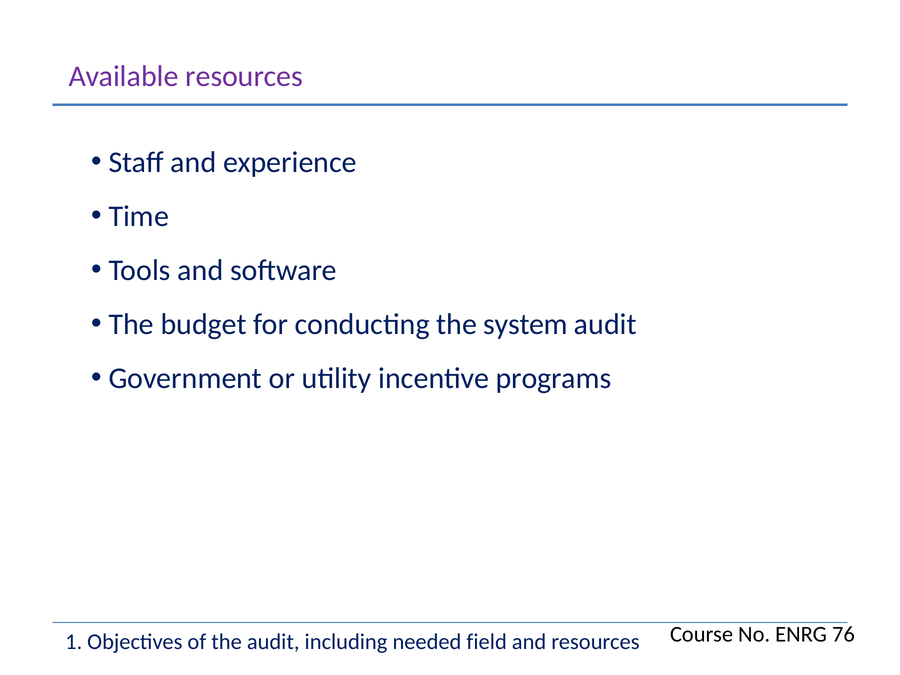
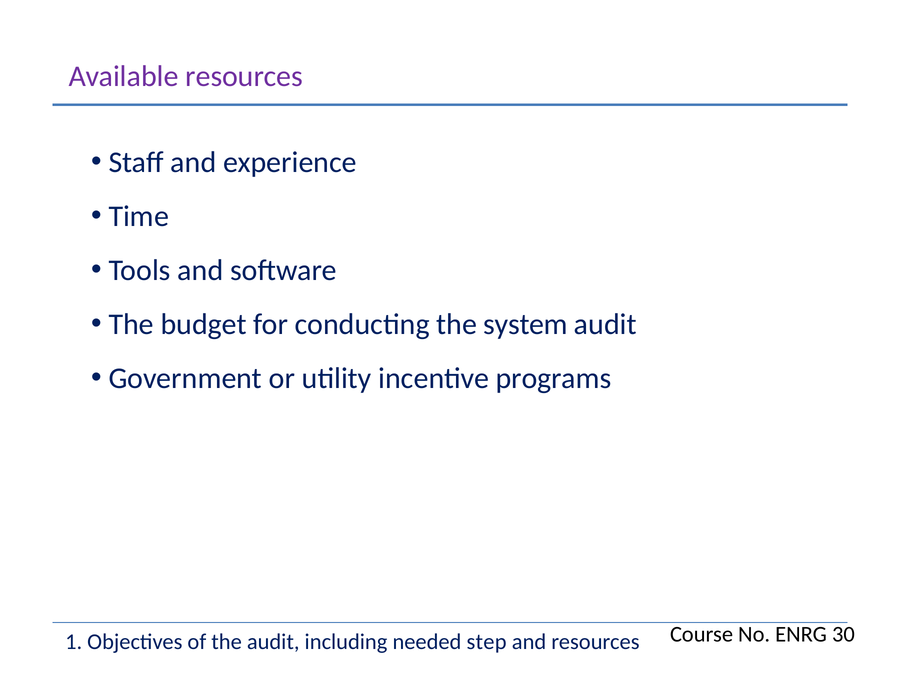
76: 76 -> 30
field: field -> step
